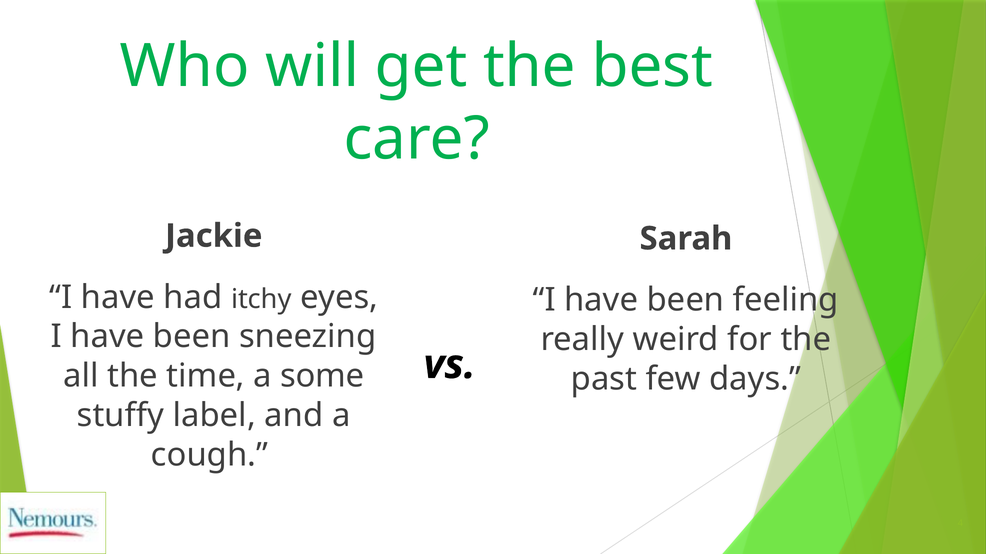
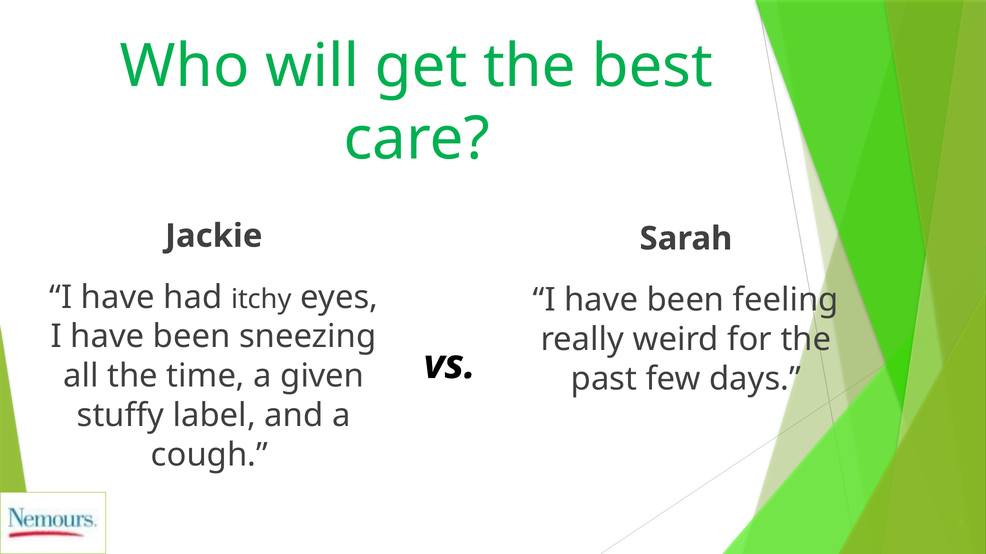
some: some -> given
